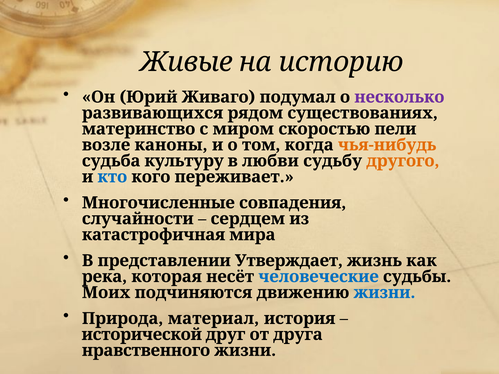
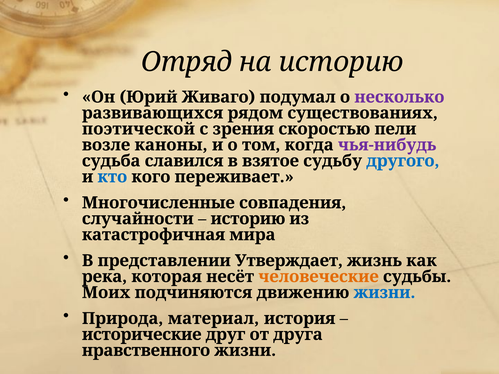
Живые: Живые -> Отряд
материнство: материнство -> поэтической
миром: миром -> зрения
чья-нибудь colour: orange -> purple
культуру: культуру -> славился
любви: любви -> взятое
другого colour: orange -> blue
сердцем at (248, 219): сердцем -> историю
человеческие colour: blue -> orange
исторической: исторической -> исторические
